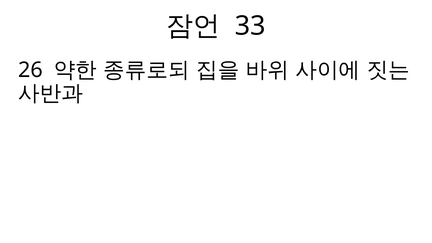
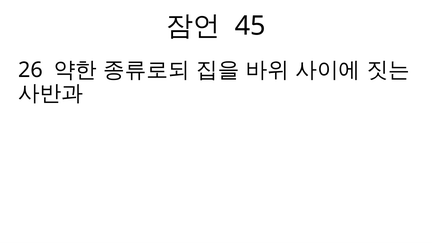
33: 33 -> 45
